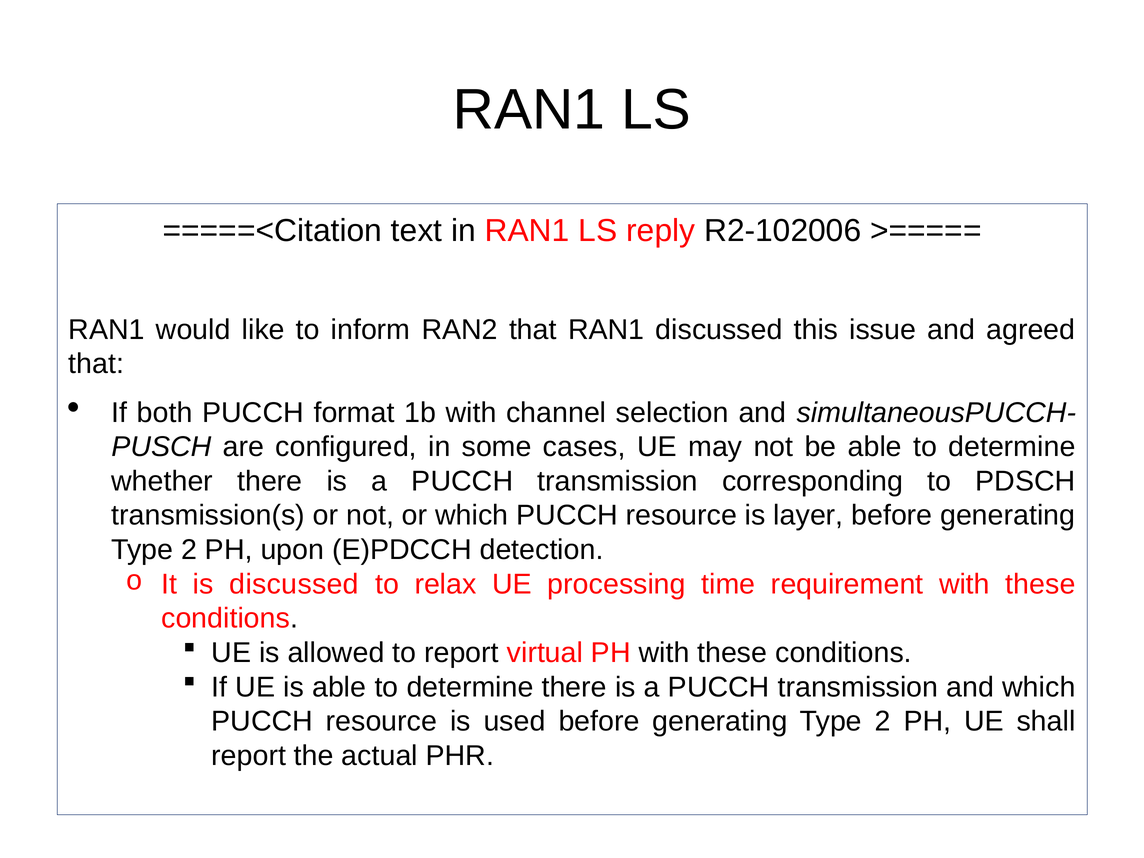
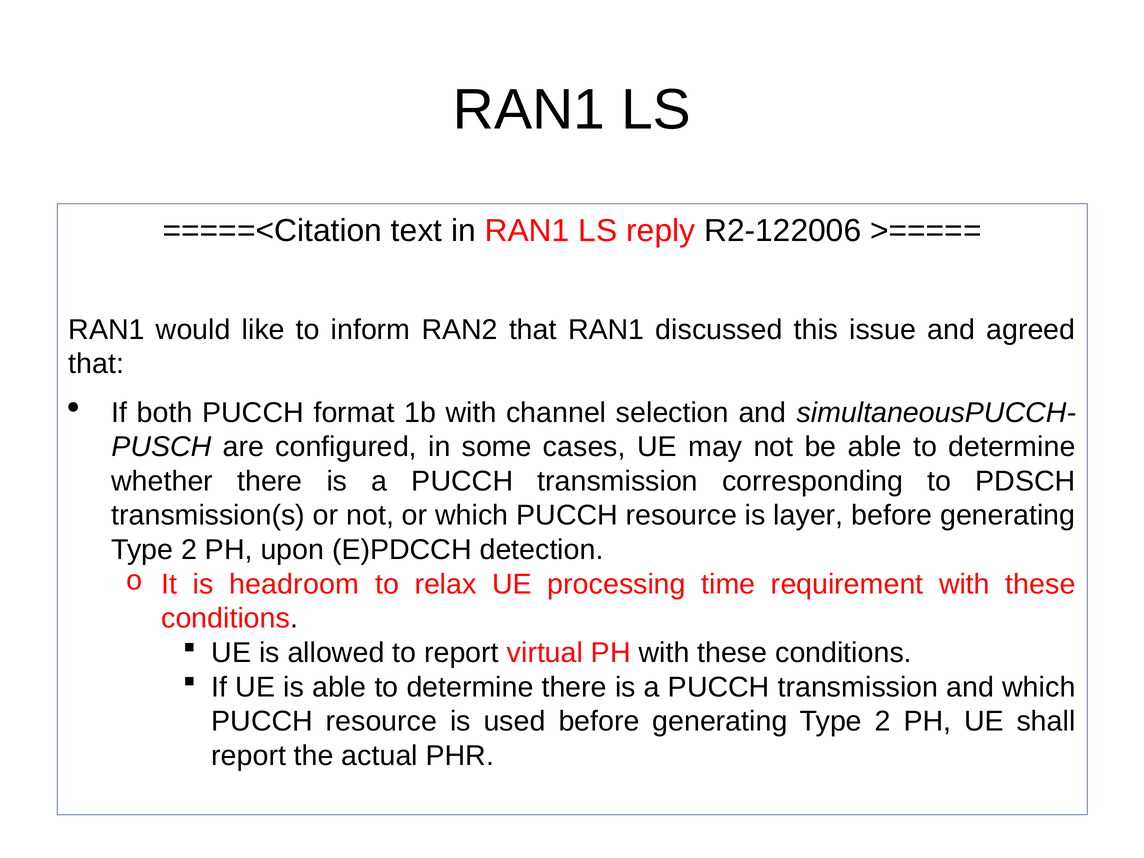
R2-102006: R2-102006 -> R2-122006
is discussed: discussed -> headroom
